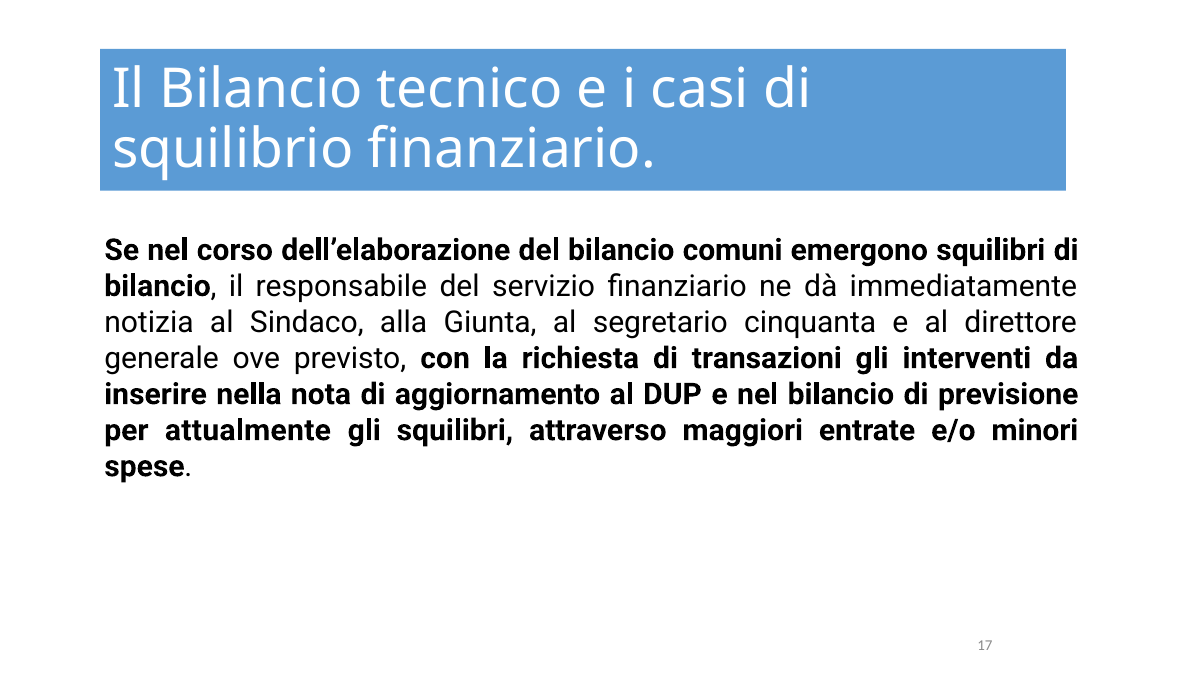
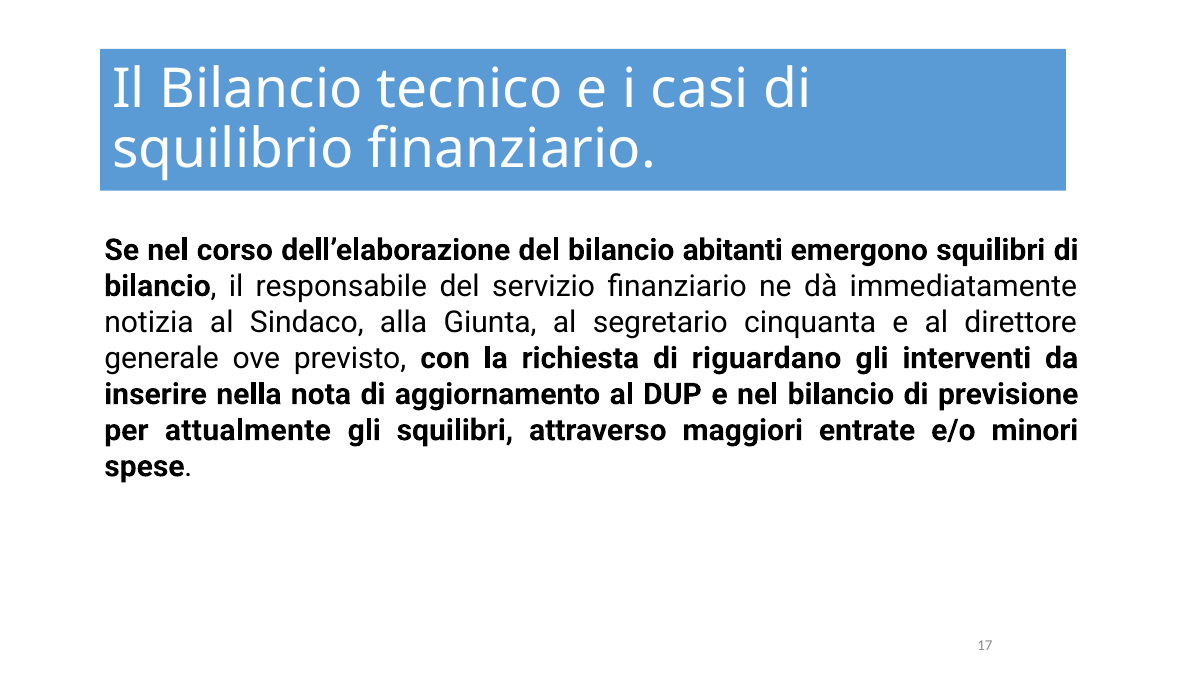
comuni: comuni -> abitanti
transazioni: transazioni -> riguardano
